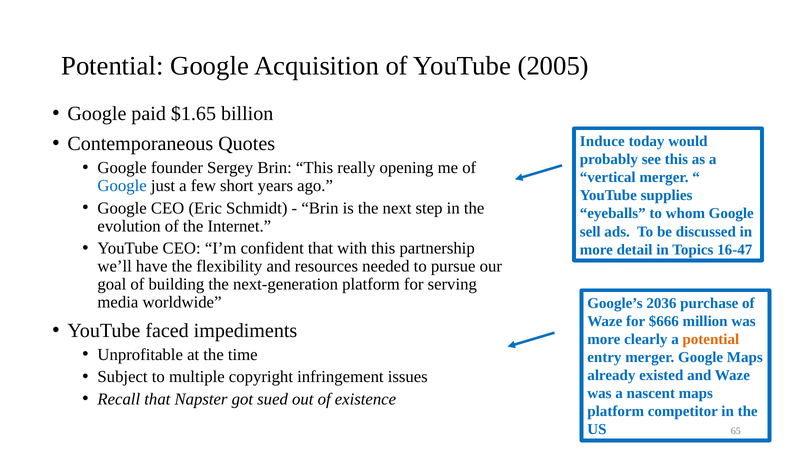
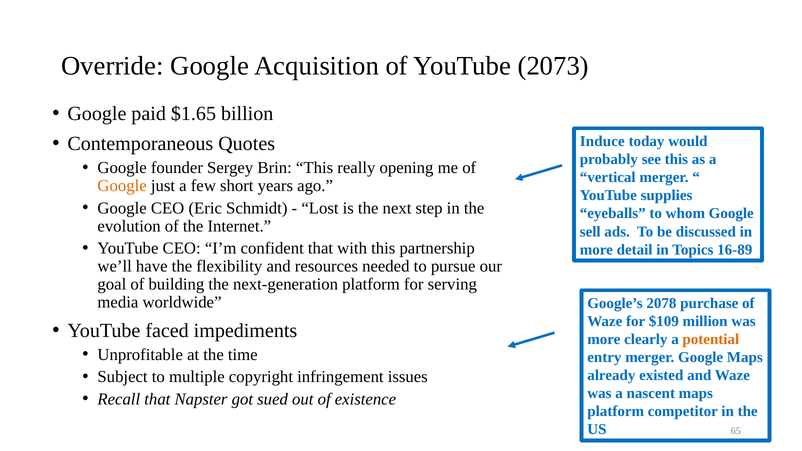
Potential at (112, 66): Potential -> Override
2005: 2005 -> 2073
Google at (122, 186) colour: blue -> orange
Brin at (320, 208): Brin -> Lost
16-47: 16-47 -> 16-89
2036: 2036 -> 2078
$666: $666 -> $109
